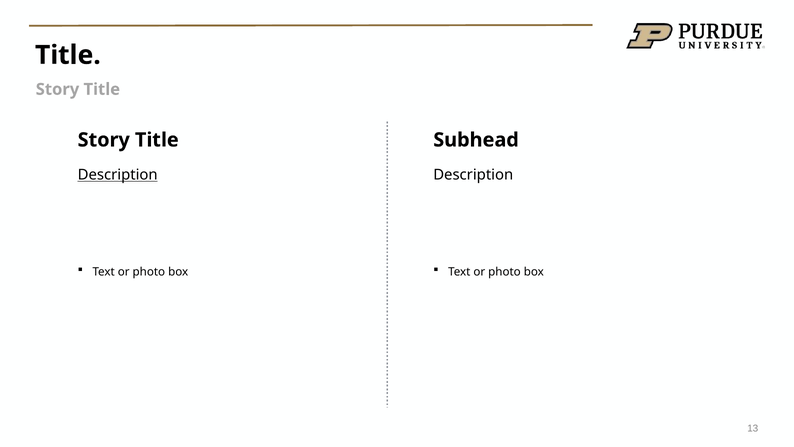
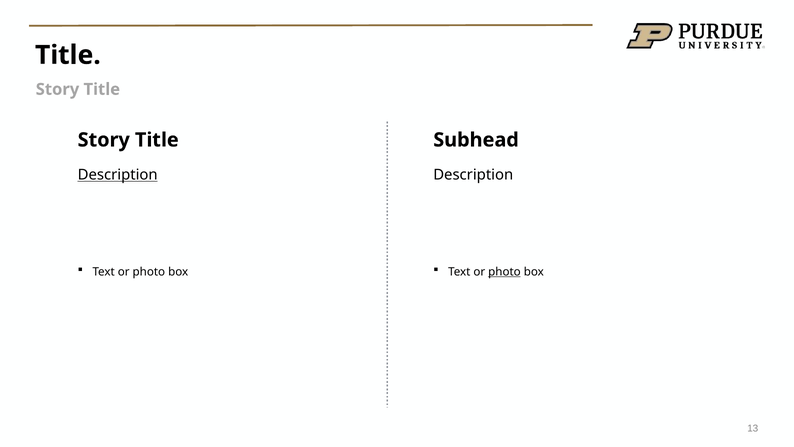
photo at (504, 271) underline: none -> present
